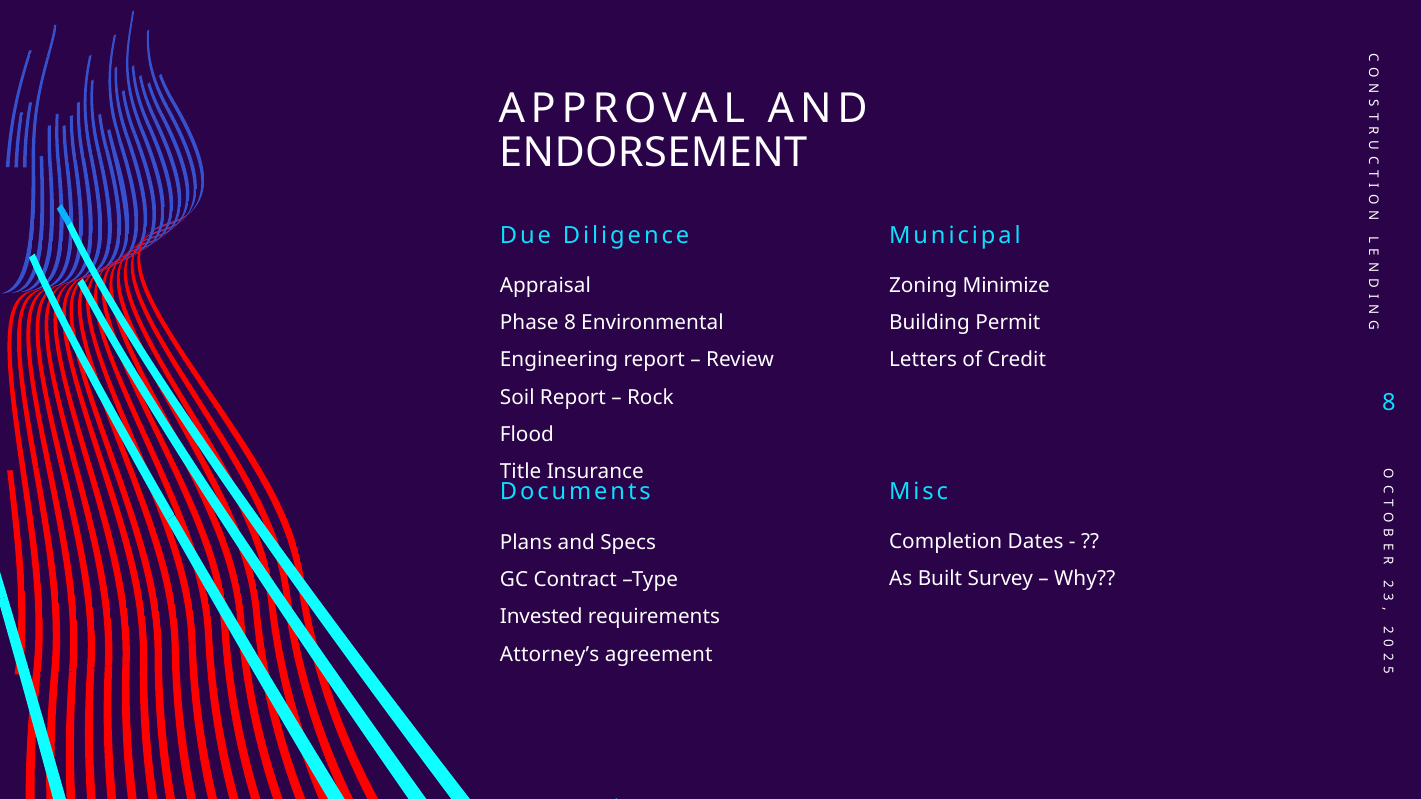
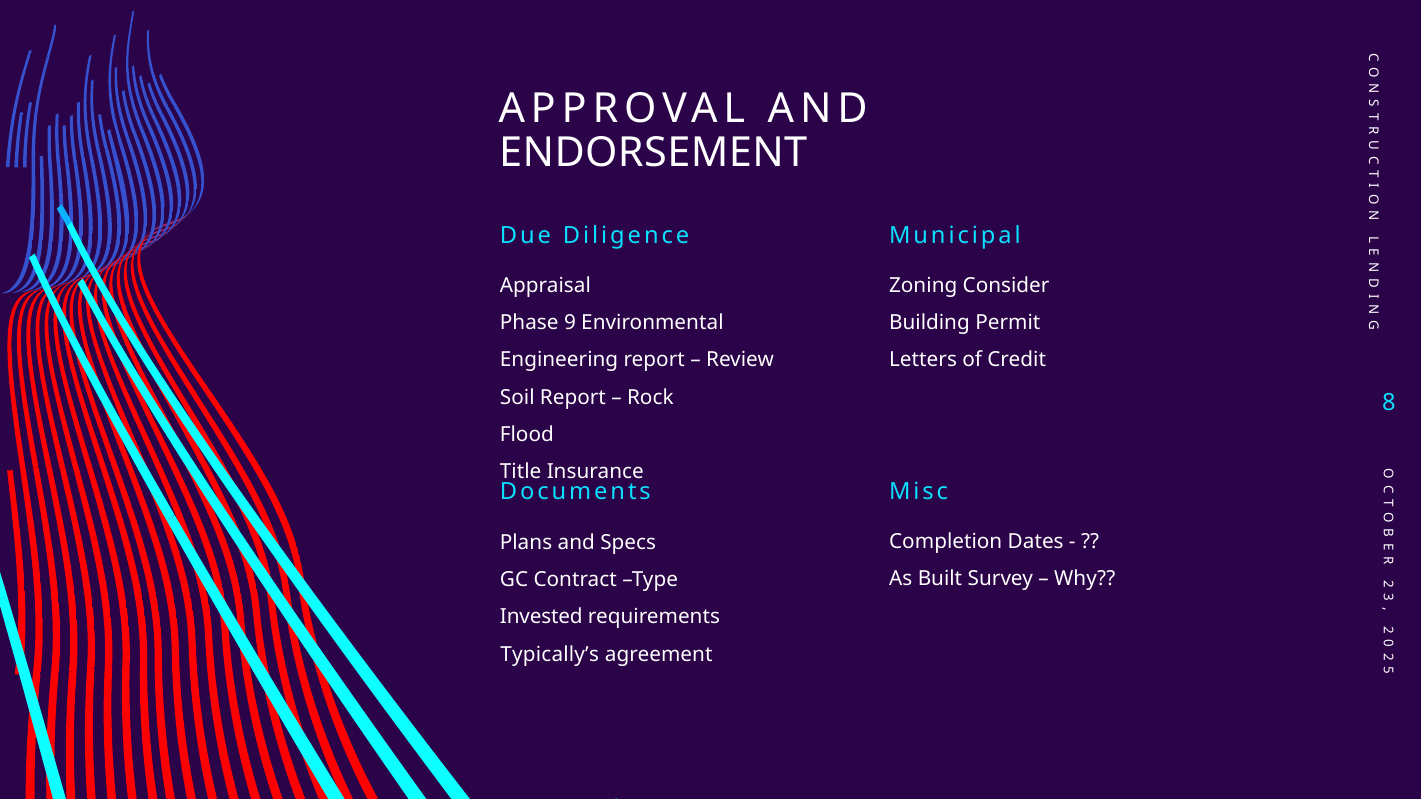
Minimize: Minimize -> Consider
Phase 8: 8 -> 9
Attorney’s: Attorney’s -> Typically’s
